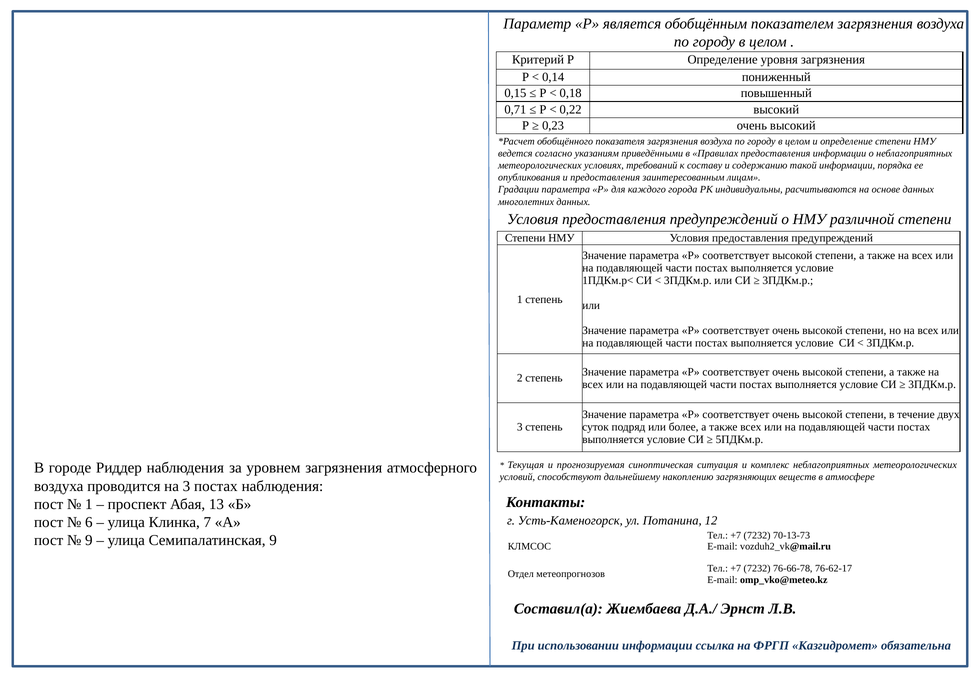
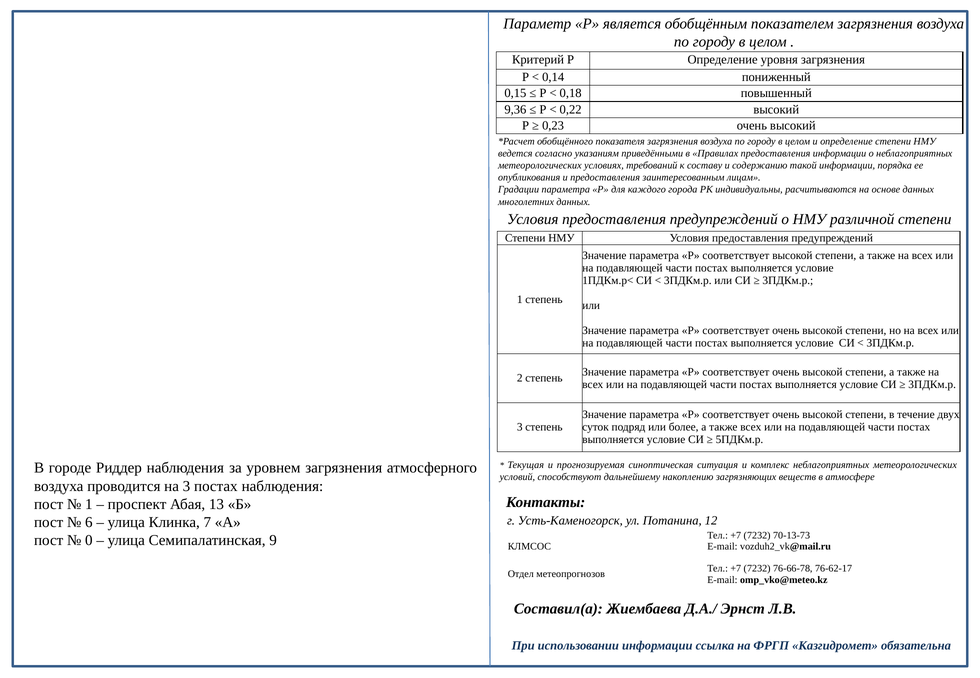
0,71: 0,71 -> 9,36
9 at (89, 541): 9 -> 0
